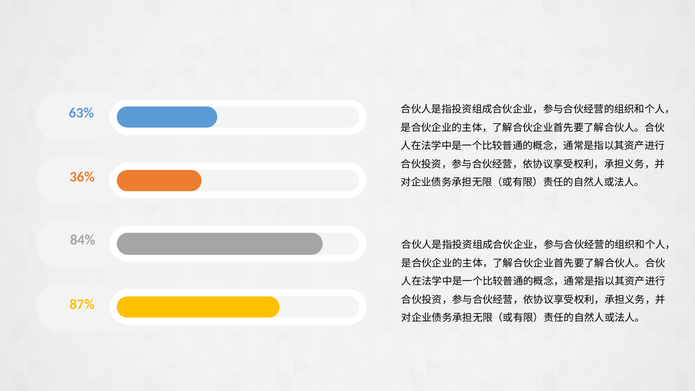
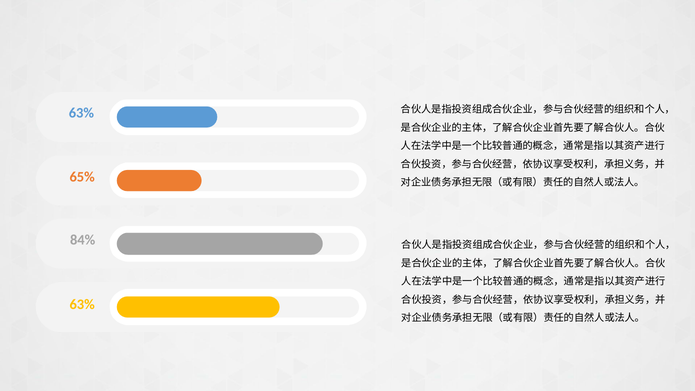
36%: 36% -> 65%
87% at (82, 304): 87% -> 63%
